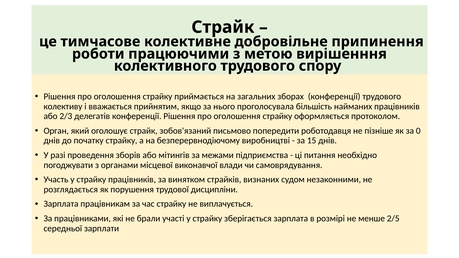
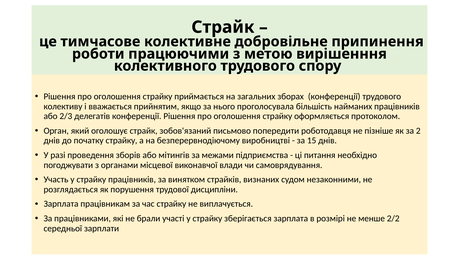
0: 0 -> 2
2/5: 2/5 -> 2/2
